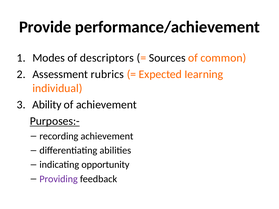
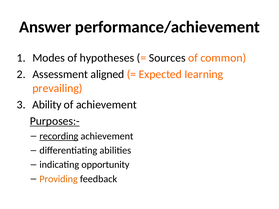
Provide: Provide -> Answer
descriptors: descriptors -> hypotheses
rubrics: rubrics -> aligned
individual: individual -> prevailing
recording underline: none -> present
Providing colour: purple -> orange
